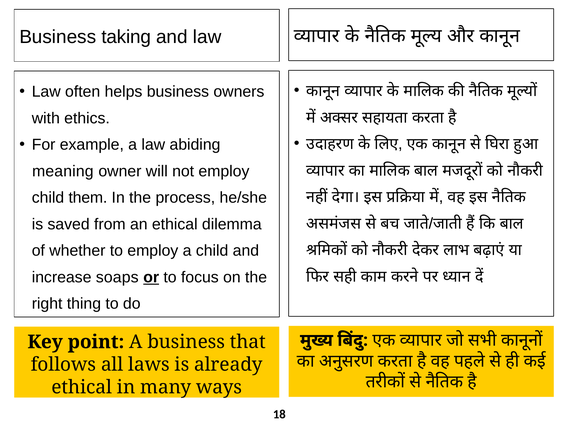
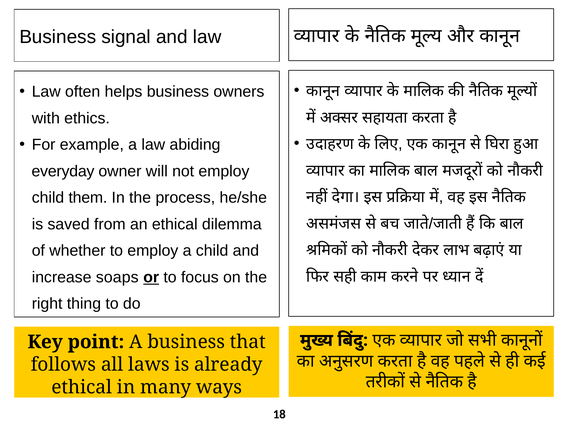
taking: taking -> signal
meaning: meaning -> everyday
